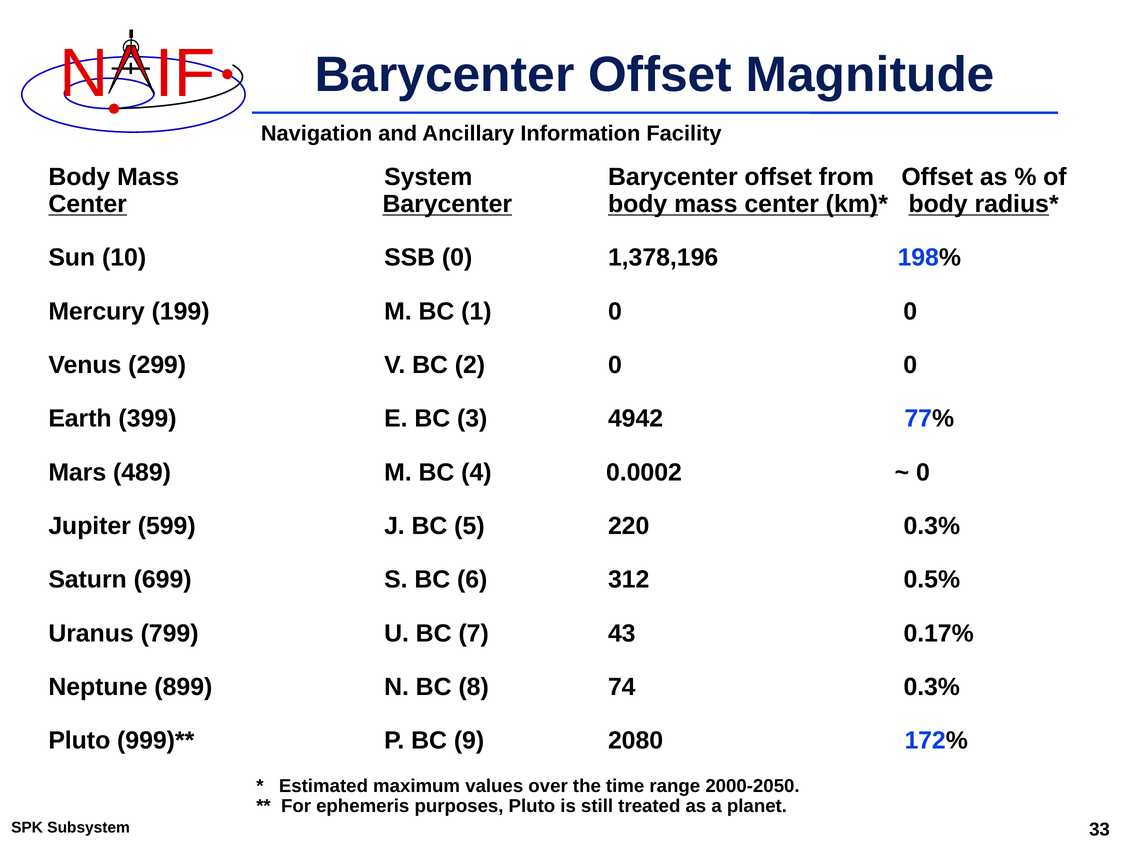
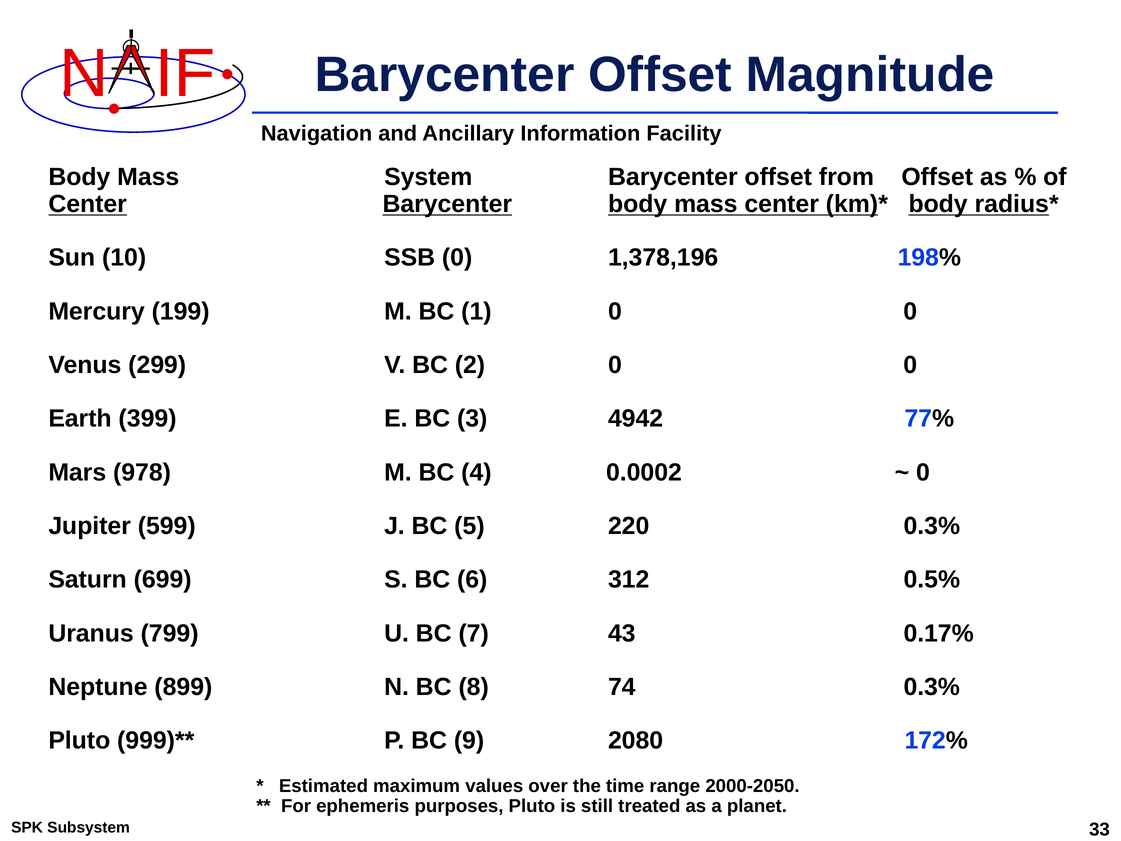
489: 489 -> 978
